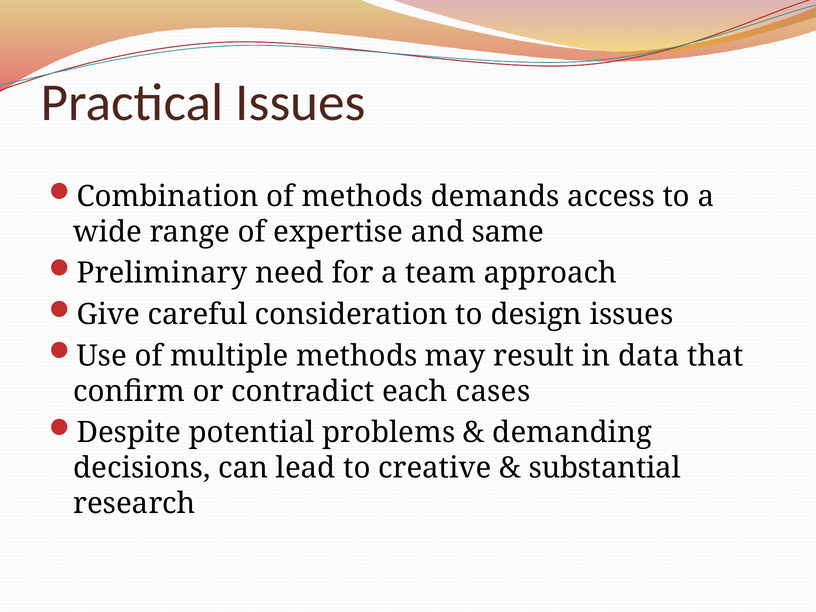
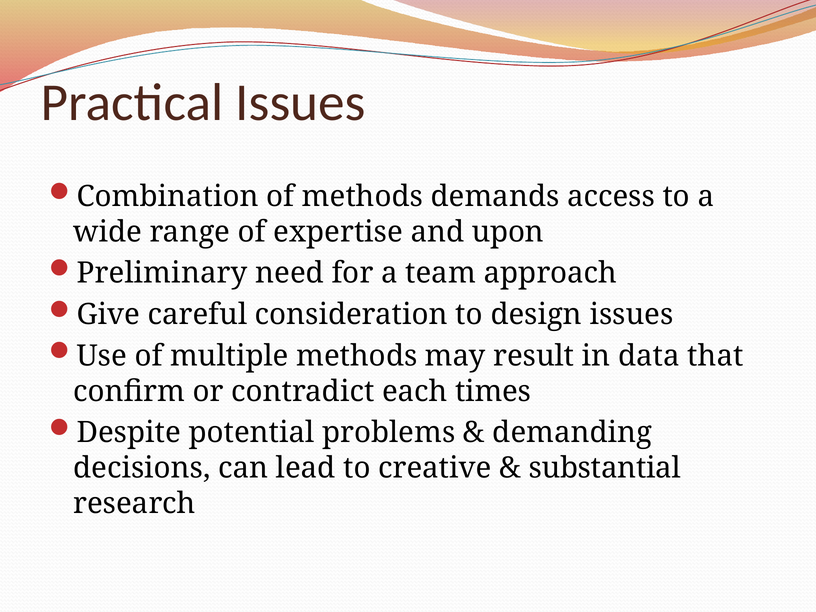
same: same -> upon
cases: cases -> times
